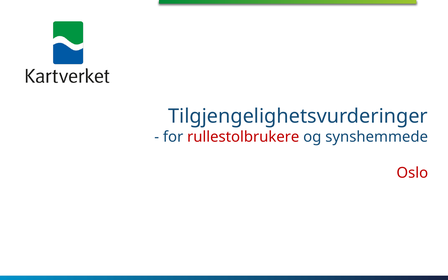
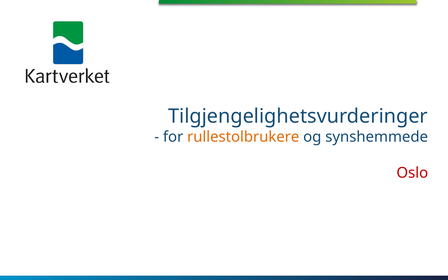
rullestolbrukere colour: red -> orange
